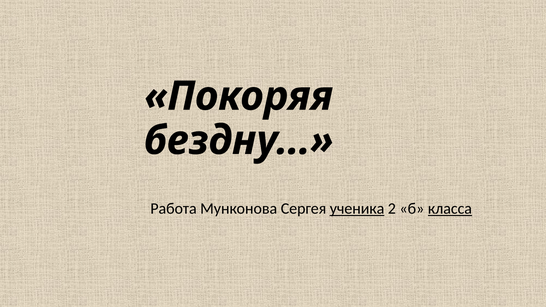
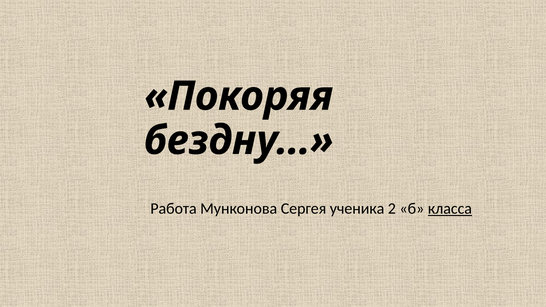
ученика underline: present -> none
